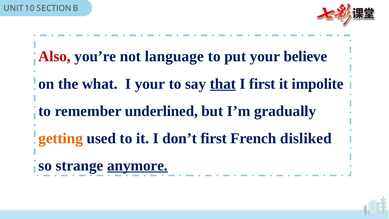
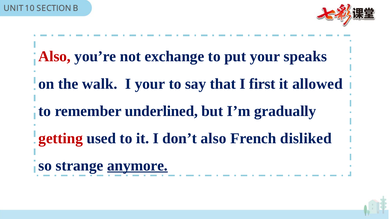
language: language -> exchange
believe: believe -> speaks
what: what -> walk
that underline: present -> none
impolite: impolite -> allowed
getting colour: orange -> red
don’t first: first -> also
